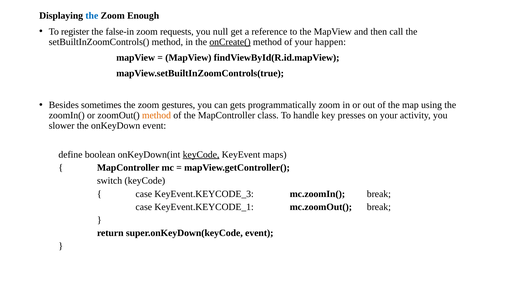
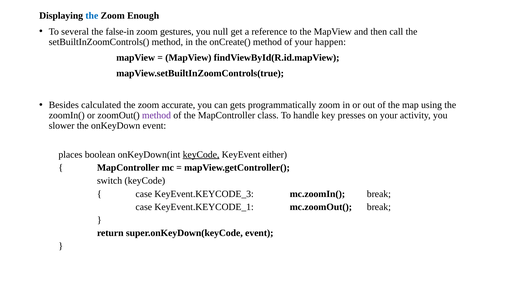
register: register -> several
requests: requests -> gestures
onCreate( underline: present -> none
sometimes: sometimes -> calculated
gestures: gestures -> accurate
method at (157, 115) colour: orange -> purple
define: define -> places
maps: maps -> either
